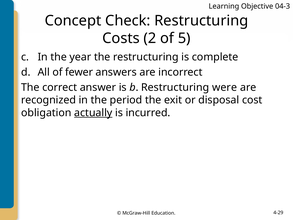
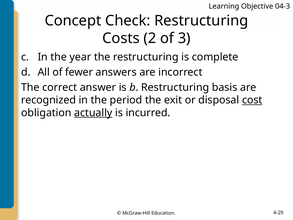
5: 5 -> 3
were: were -> basis
cost underline: none -> present
